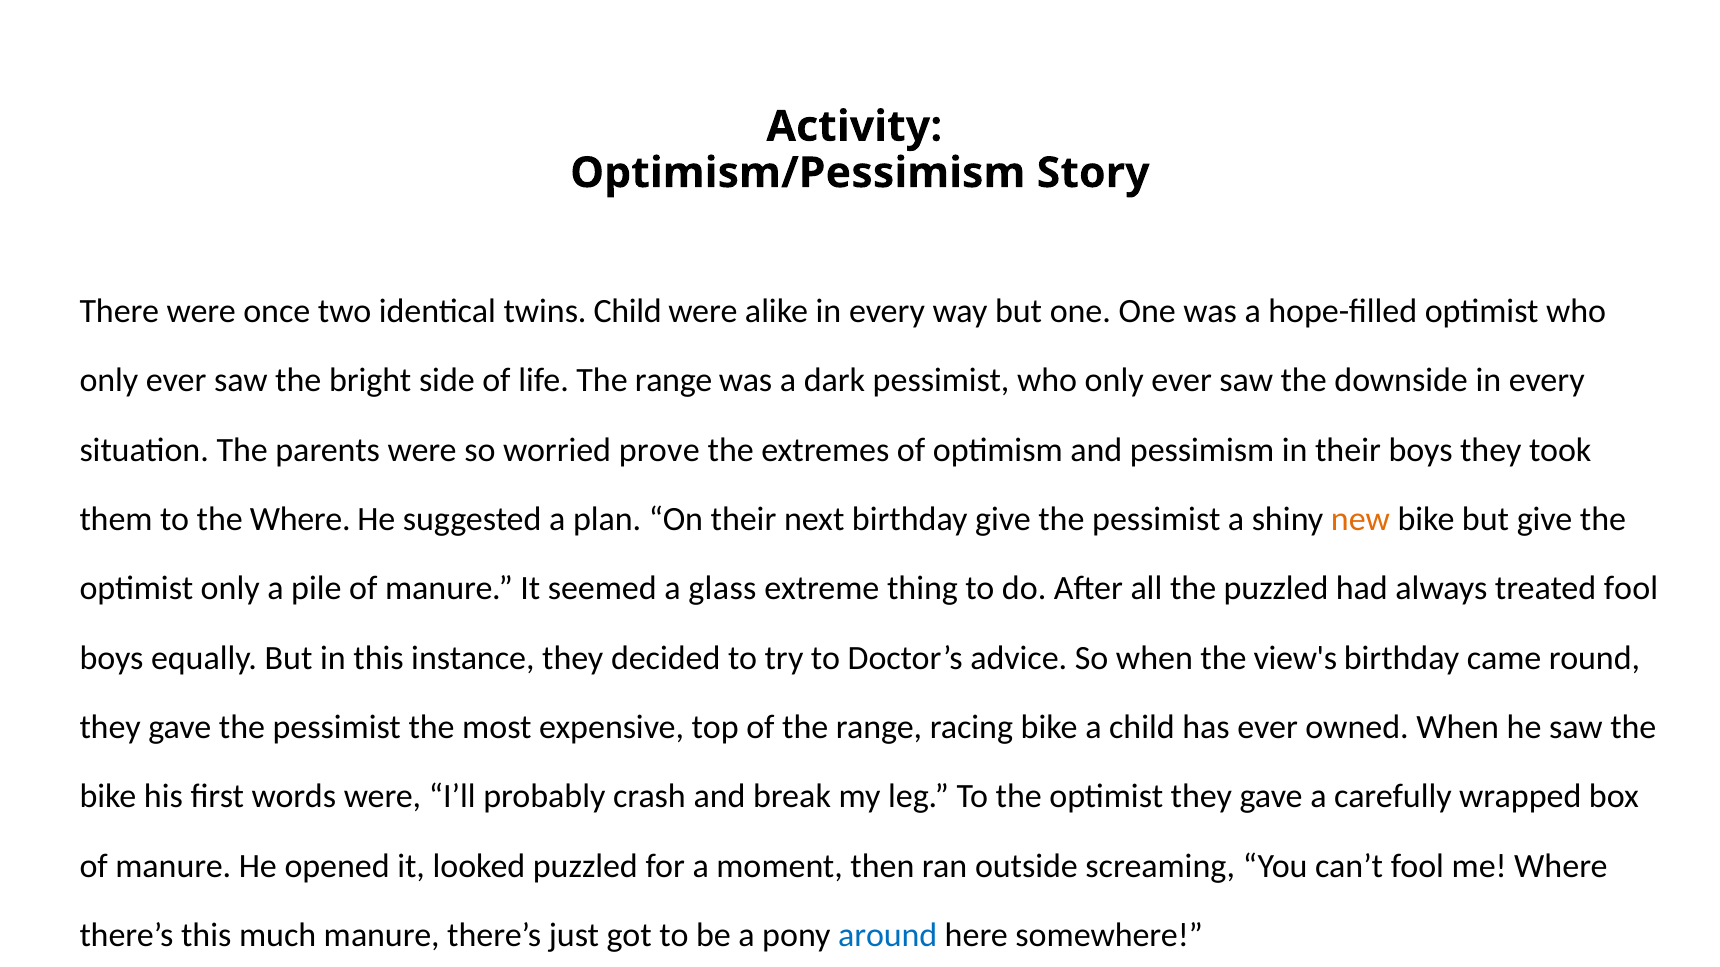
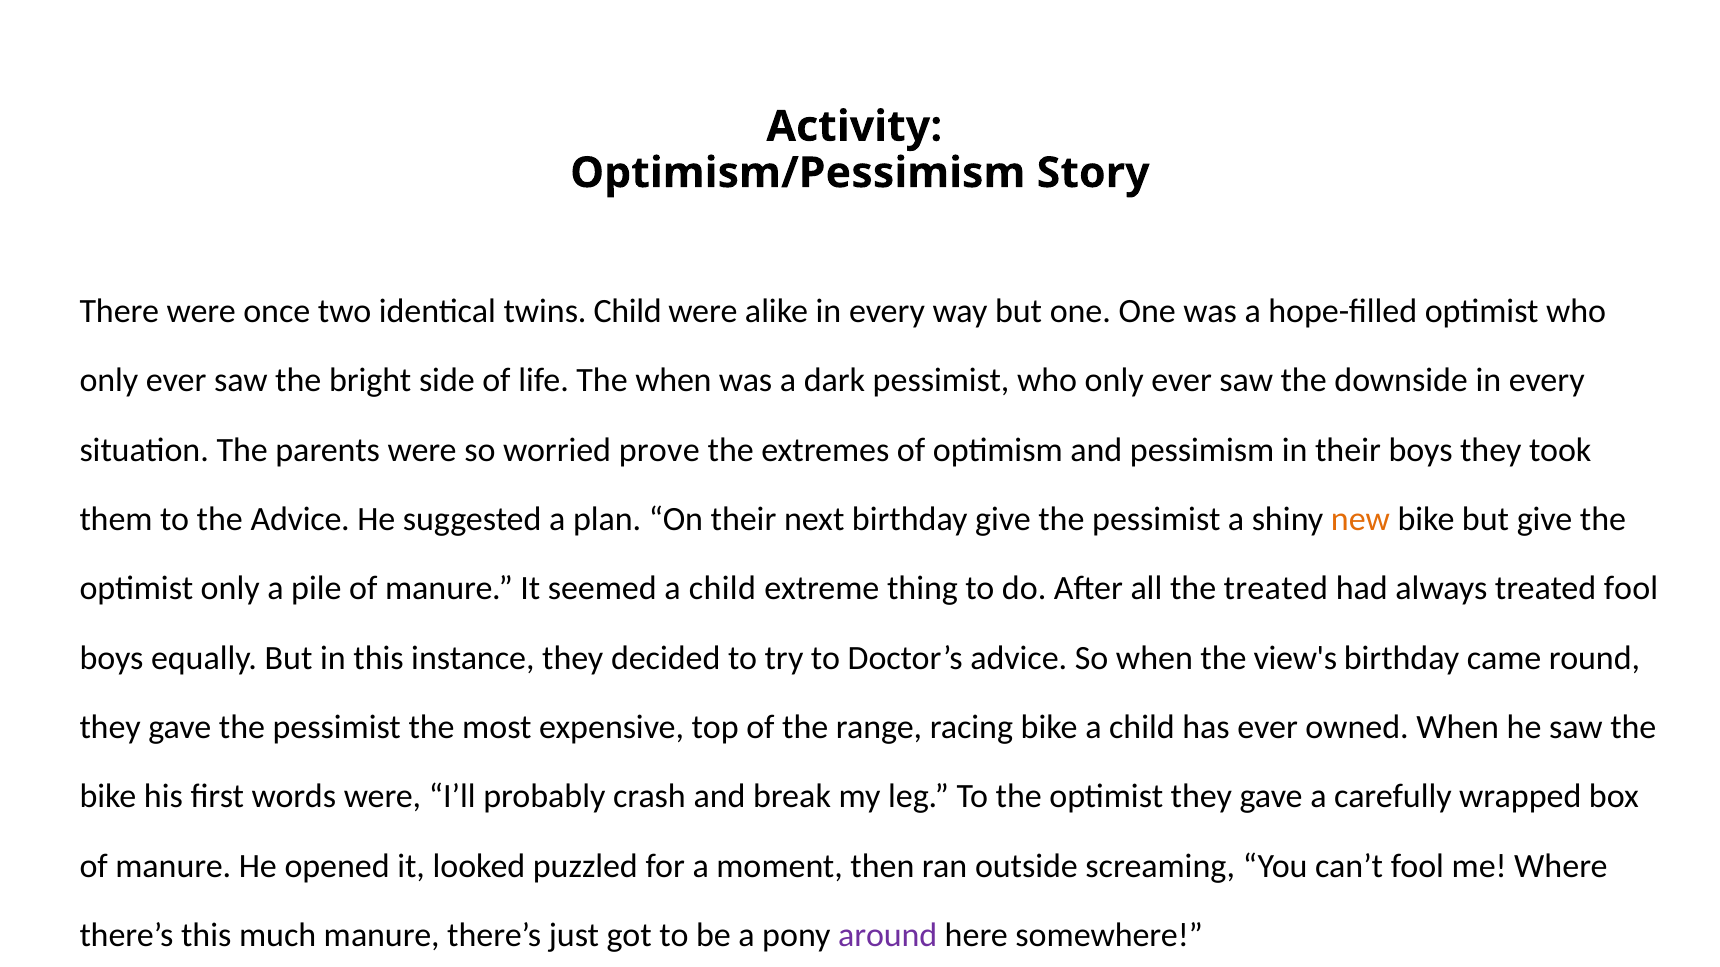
life The range: range -> when
the Where: Where -> Advice
seemed a glass: glass -> child
the puzzled: puzzled -> treated
around colour: blue -> purple
